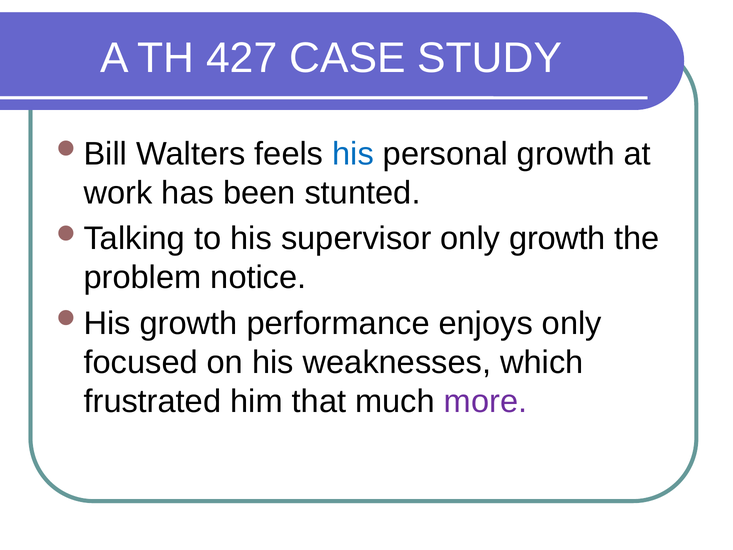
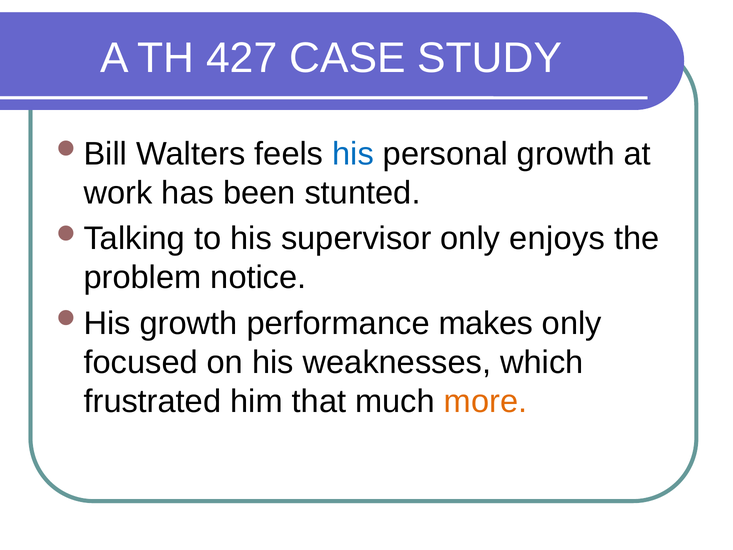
only growth: growth -> enjoys
enjoys: enjoys -> makes
more colour: purple -> orange
